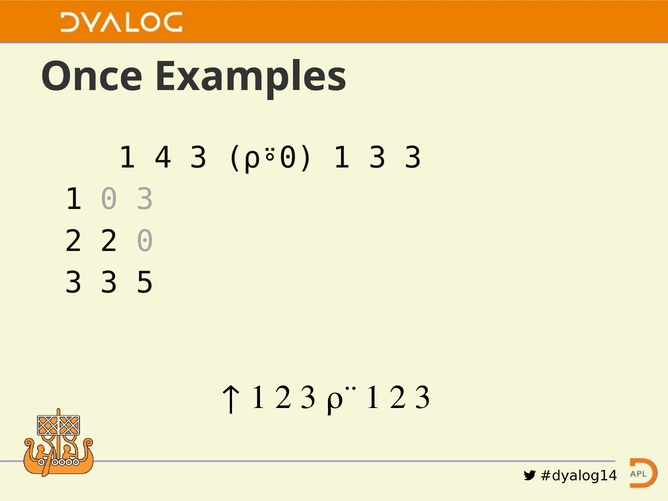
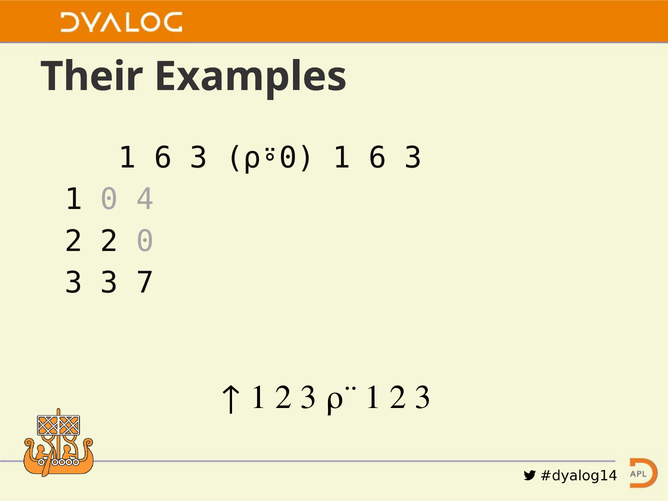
Once: Once -> Their
4 at (163, 158): 4 -> 6
⍴⍤0 1 3: 3 -> 6
1 0 3: 3 -> 4
5: 5 -> 7
